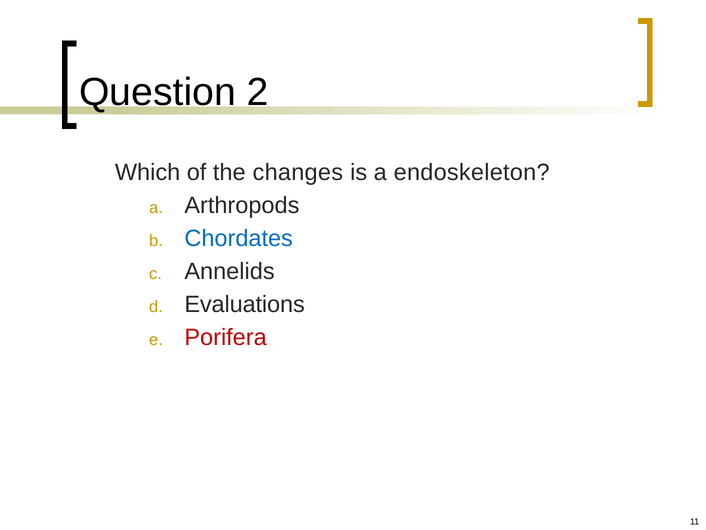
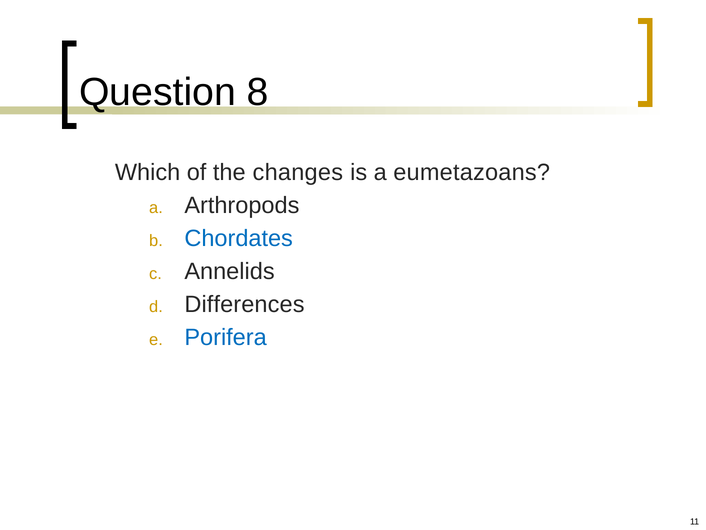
2: 2 -> 8
endoskeleton: endoskeleton -> eumetazoans
Evaluations: Evaluations -> Differences
Porifera colour: red -> blue
